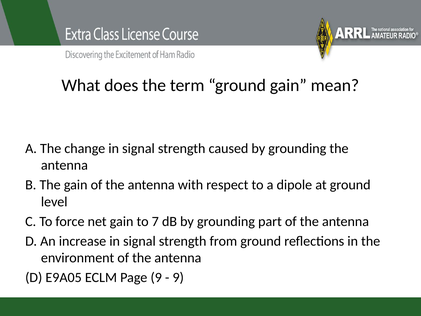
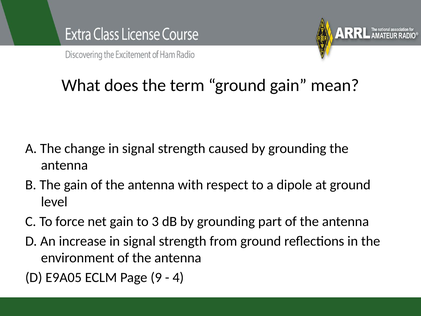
7: 7 -> 3
9 at (178, 277): 9 -> 4
